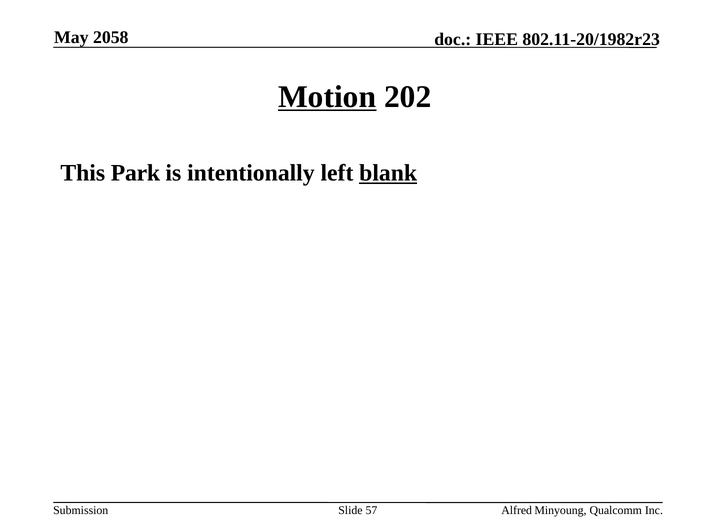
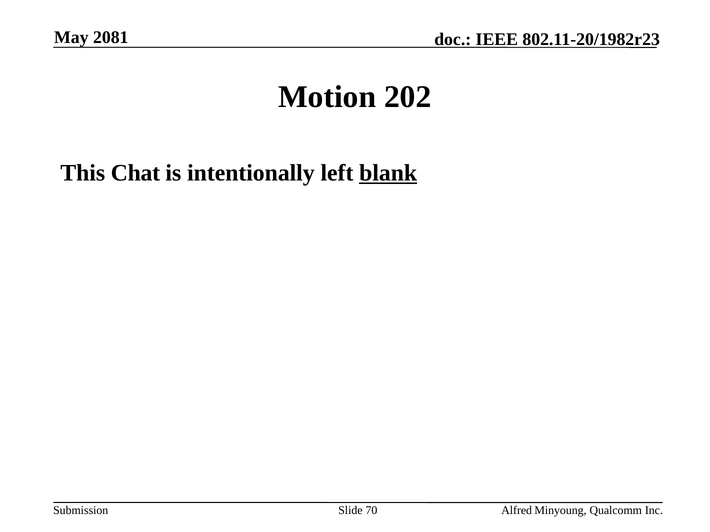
2058: 2058 -> 2081
Motion underline: present -> none
Park: Park -> Chat
57: 57 -> 70
